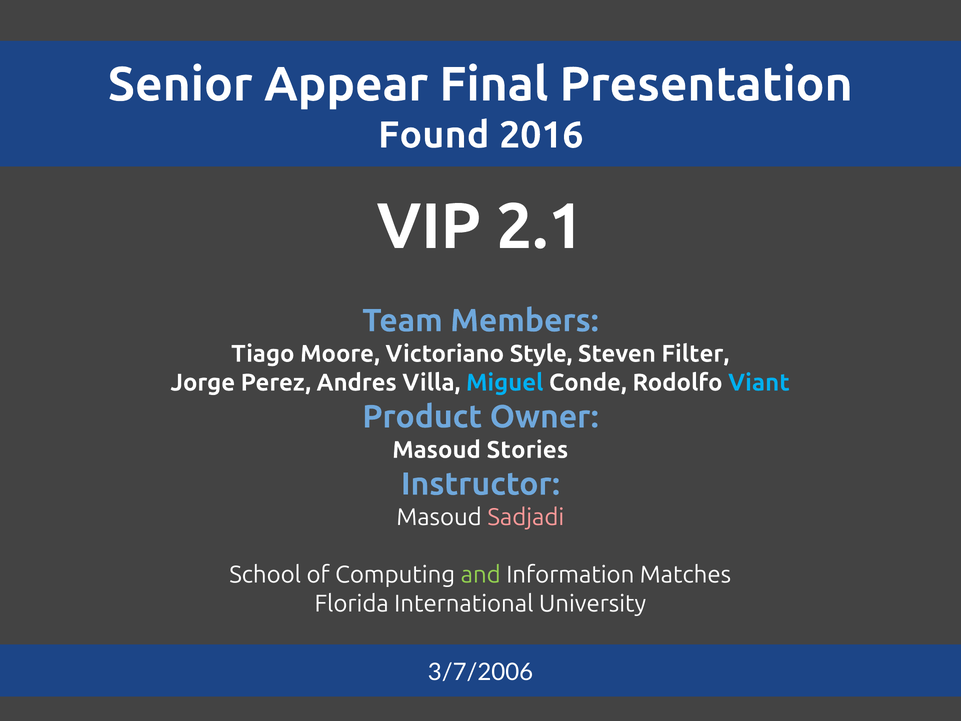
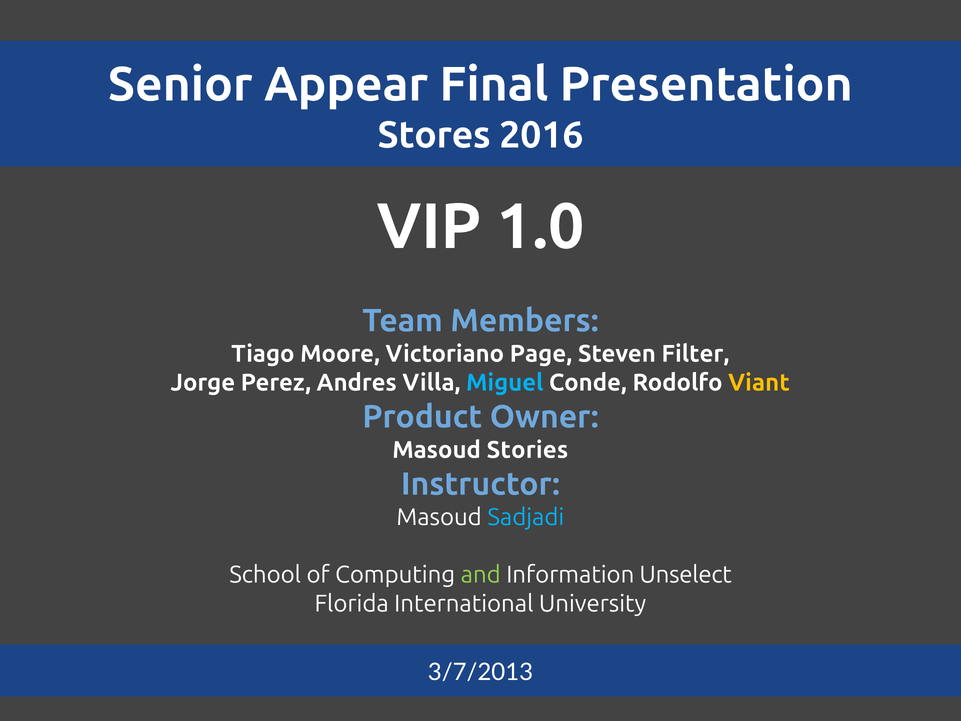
Found: Found -> Stores
2.1: 2.1 -> 1.0
Style: Style -> Page
Viant colour: light blue -> yellow
Sadjadi colour: pink -> light blue
Matches: Matches -> Unselect
3/7/2006: 3/7/2006 -> 3/7/2013
